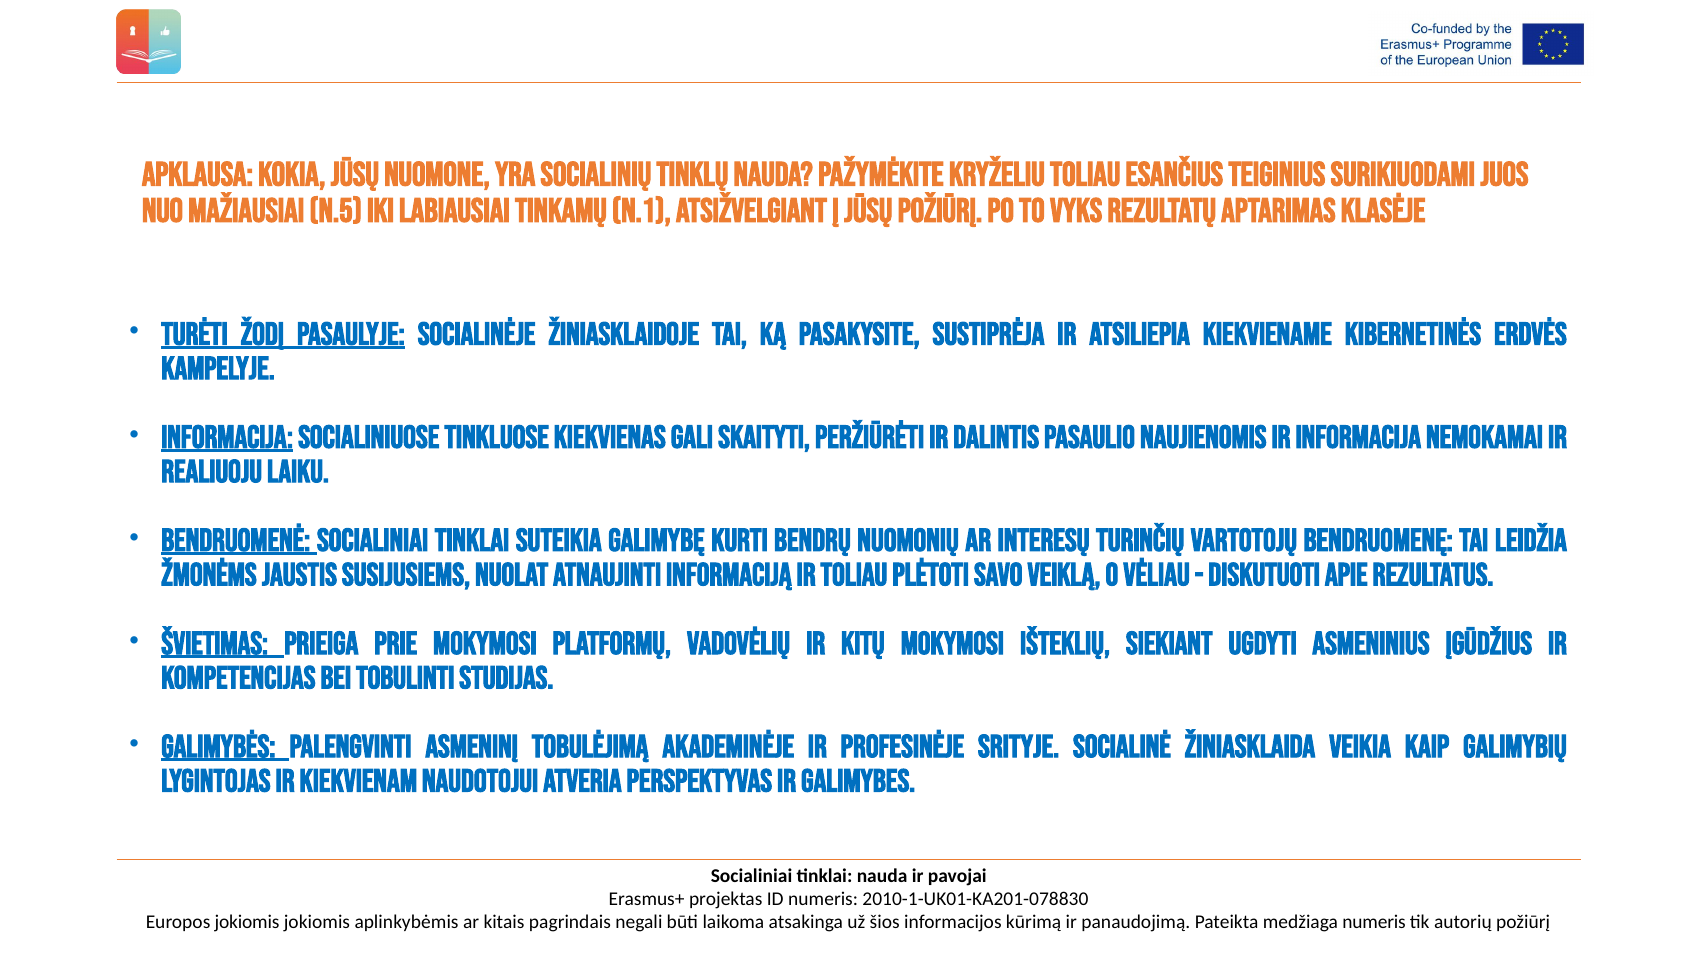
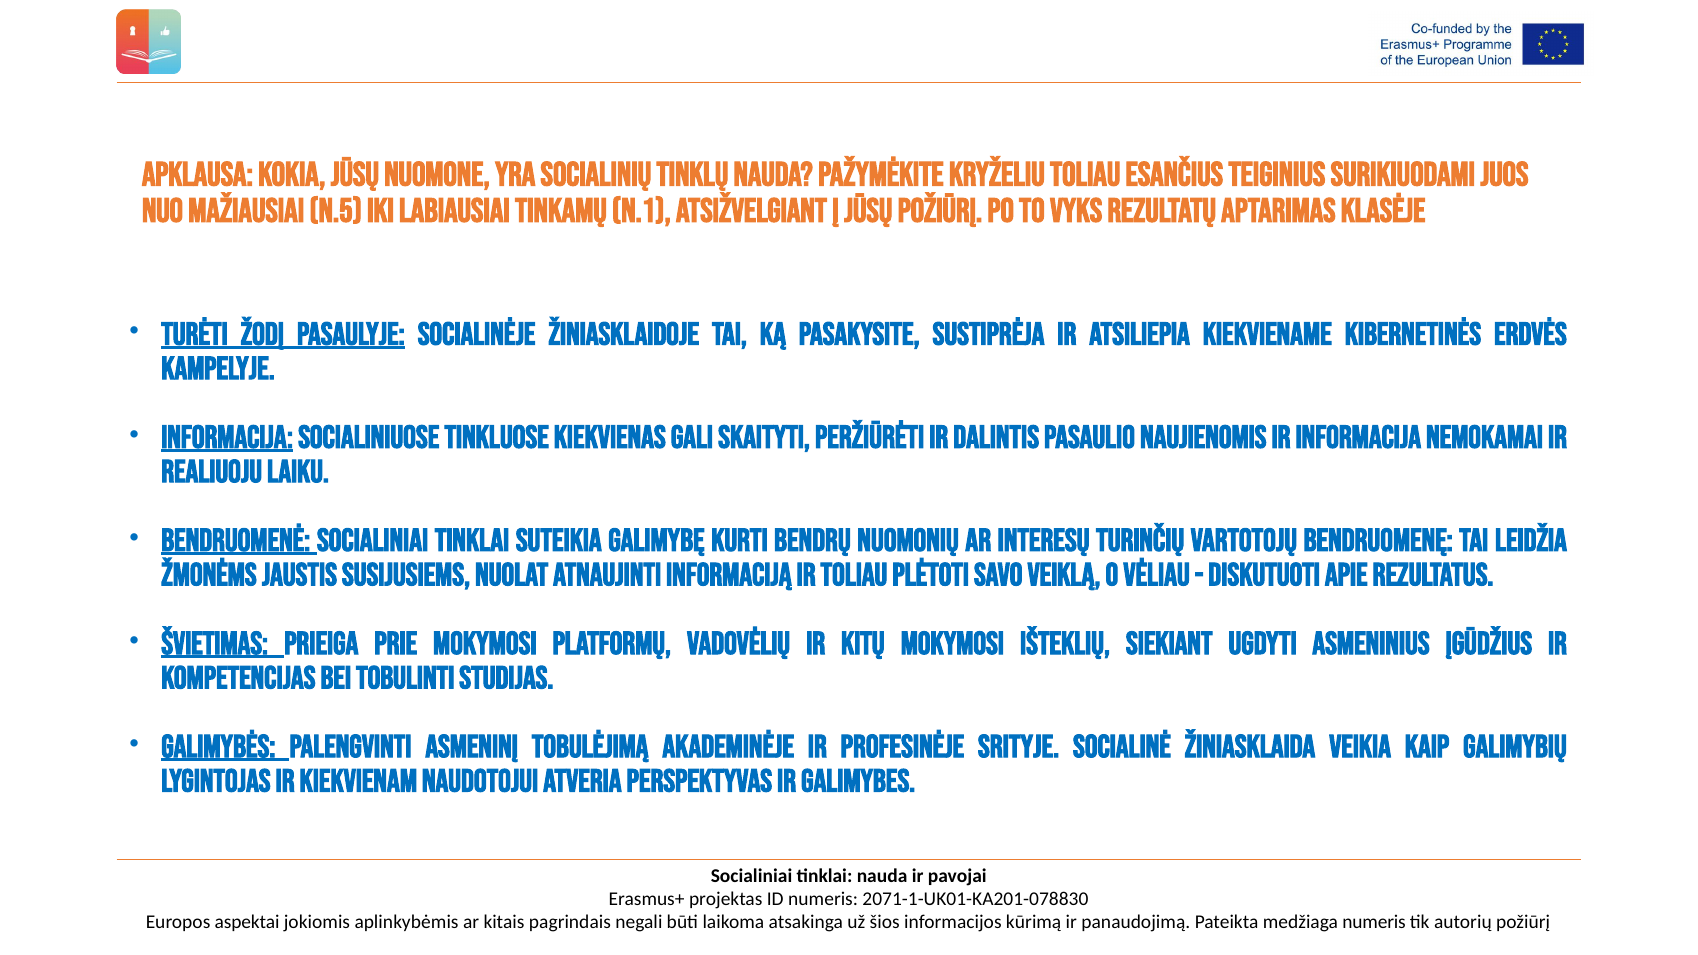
2010-1-UK01-KA201-078830: 2010-1-UK01-KA201-078830 -> 2071-1-UK01-KA201-078830
Europos jokiomis: jokiomis -> aspektai
